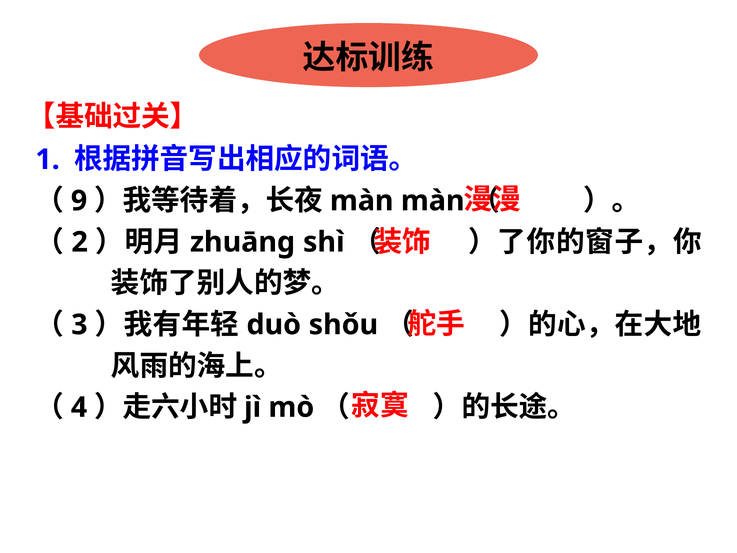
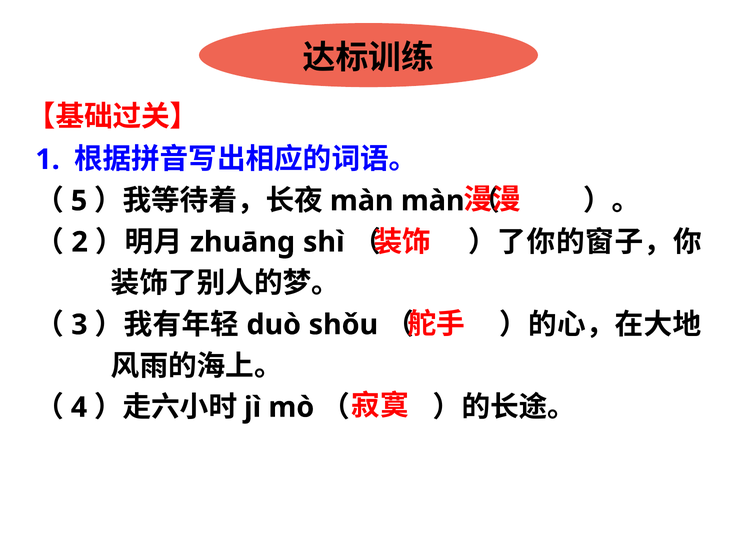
9: 9 -> 5
